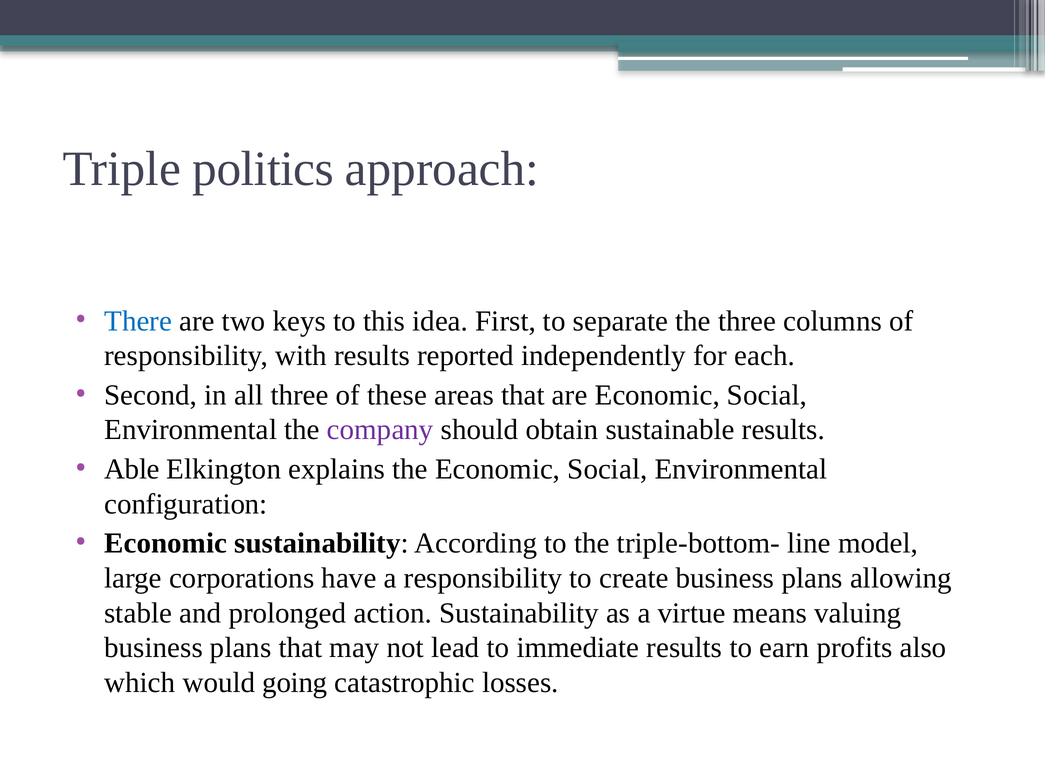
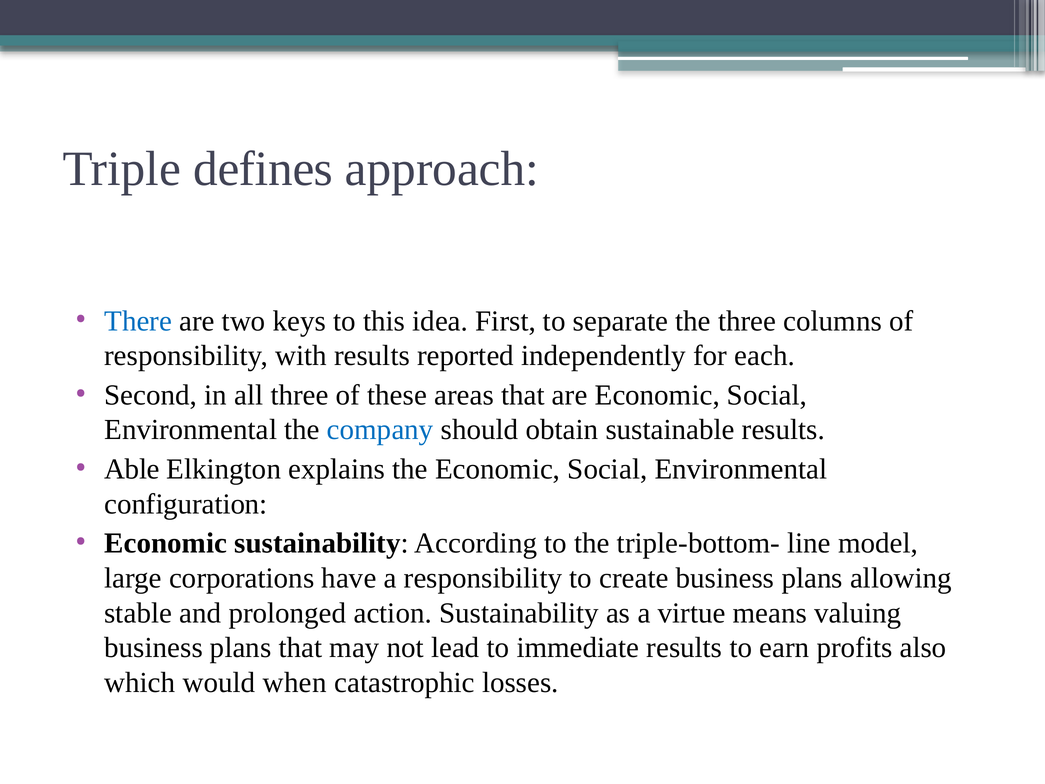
politics: politics -> defines
company colour: purple -> blue
going: going -> when
